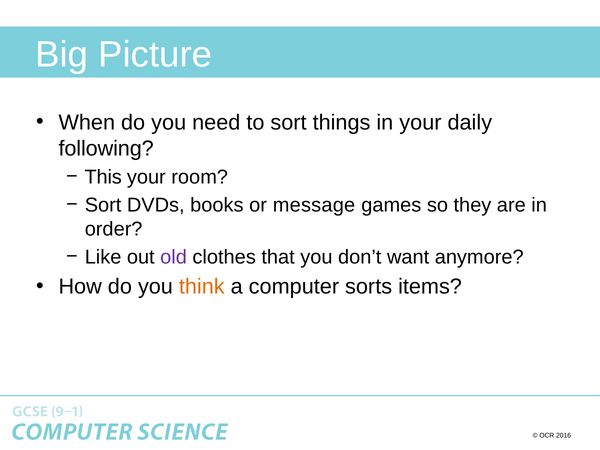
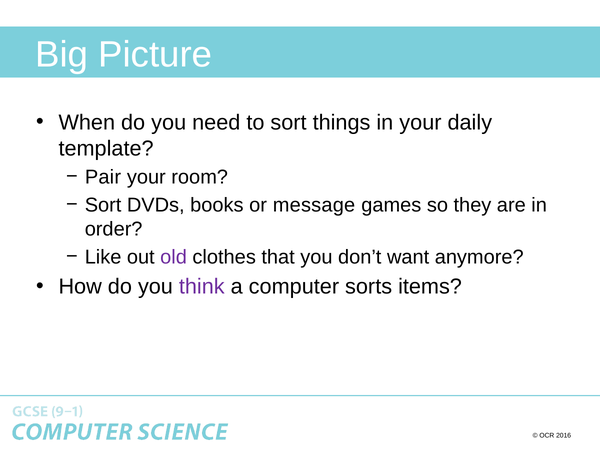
following: following -> template
This: This -> Pair
think colour: orange -> purple
